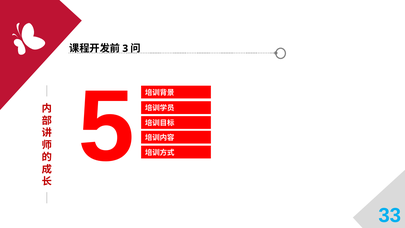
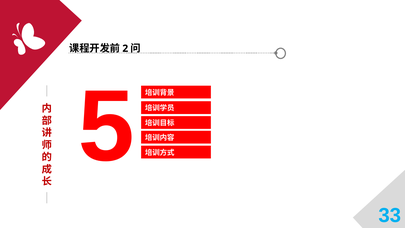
3: 3 -> 2
